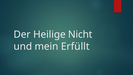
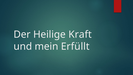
Nicht: Nicht -> Kraft
